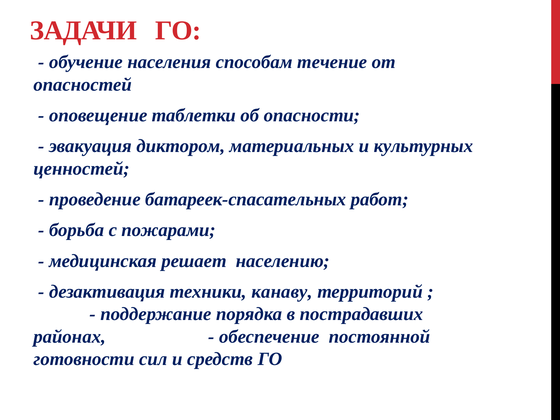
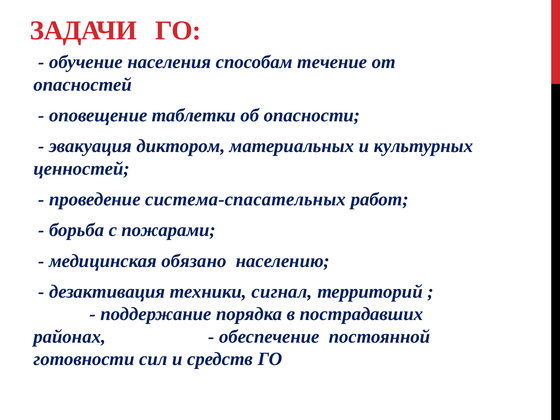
батареек-спасательных: батареек-спасательных -> система-спасательных
решает: решает -> обязано
канаву: канаву -> сигнал
